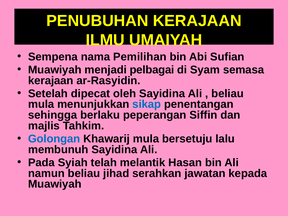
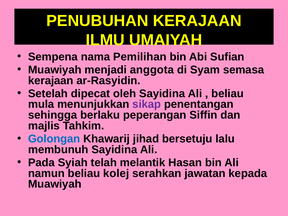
pelbagai: pelbagai -> anggota
sikap colour: blue -> purple
Khawarij mula: mula -> jihad
jihad: jihad -> kolej
